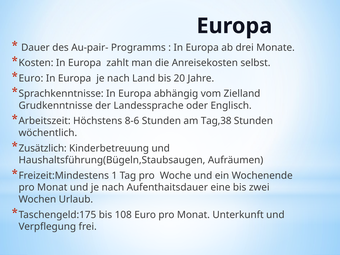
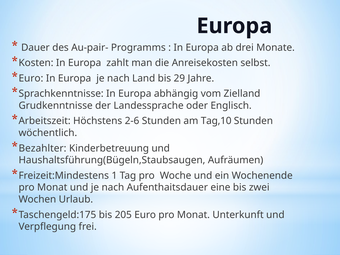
20: 20 -> 29
8-6: 8-6 -> 2-6
Tag,38: Tag,38 -> Tag,10
Zusätzlich: Zusätzlich -> Bezahlter
108: 108 -> 205
